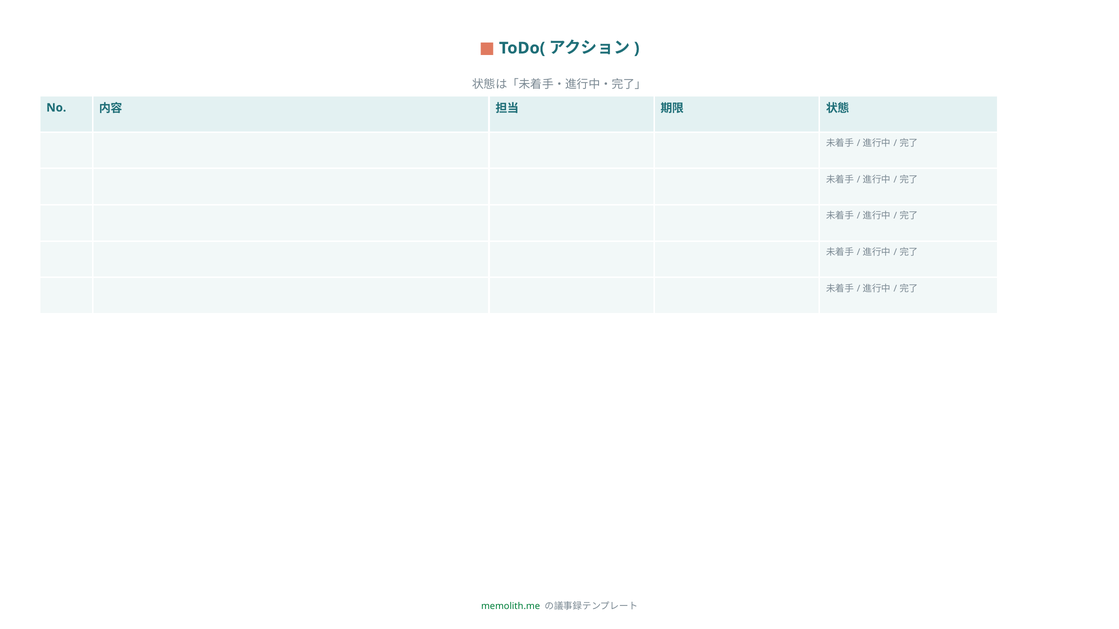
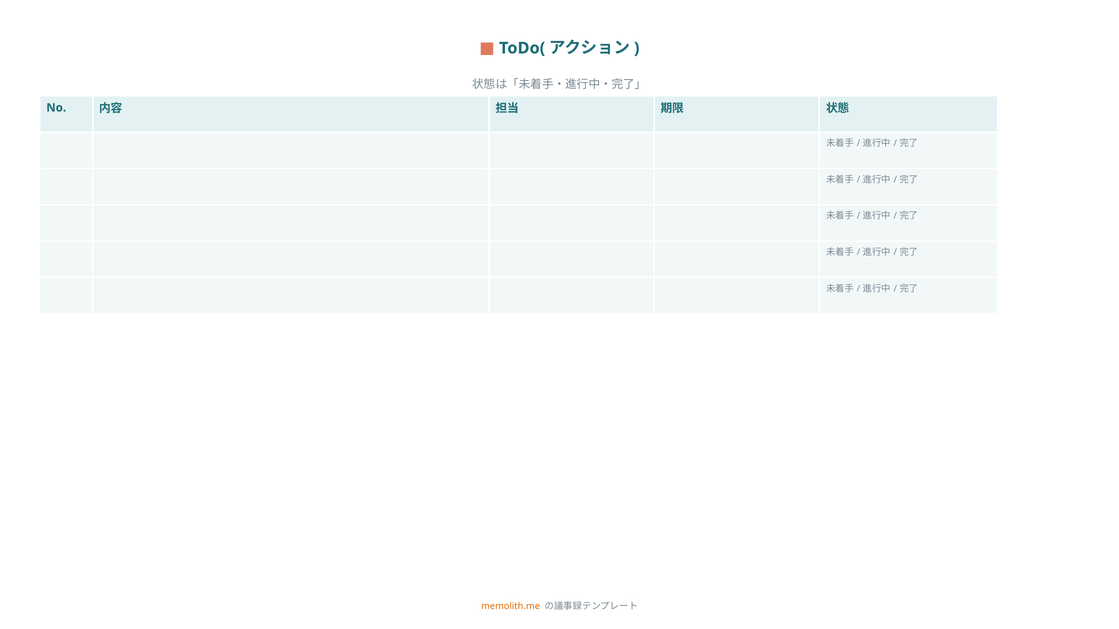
memolith.me colour: green -> orange
